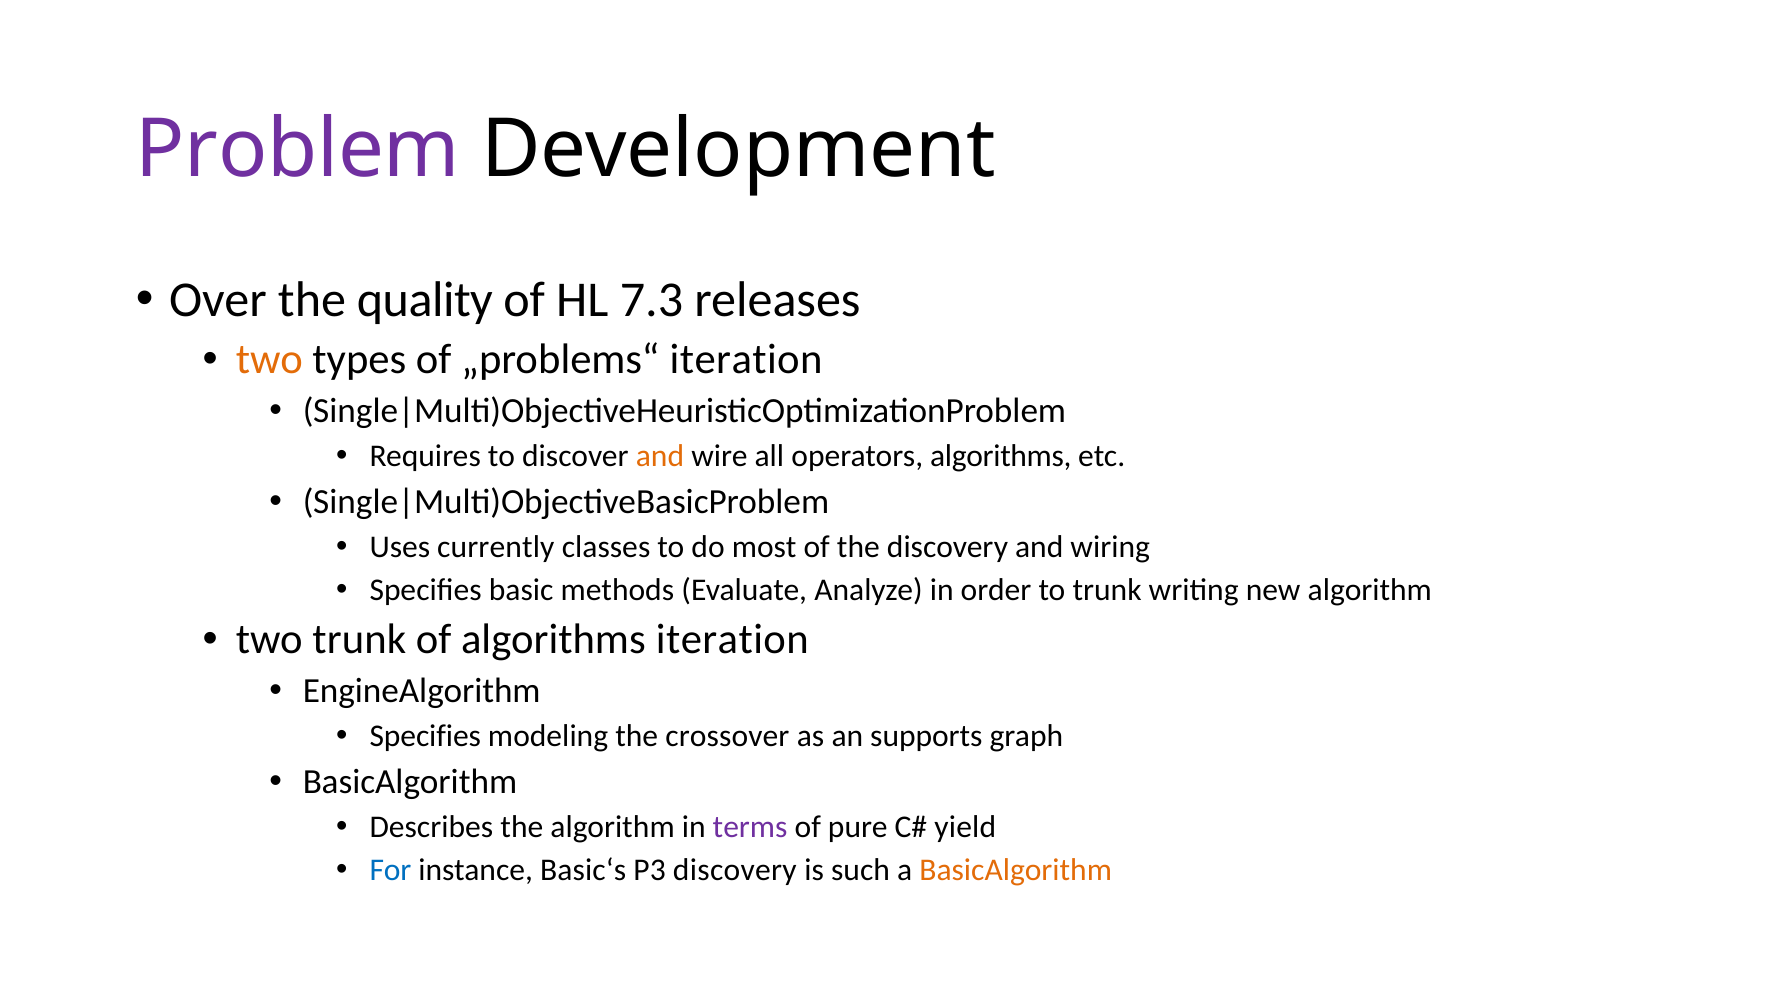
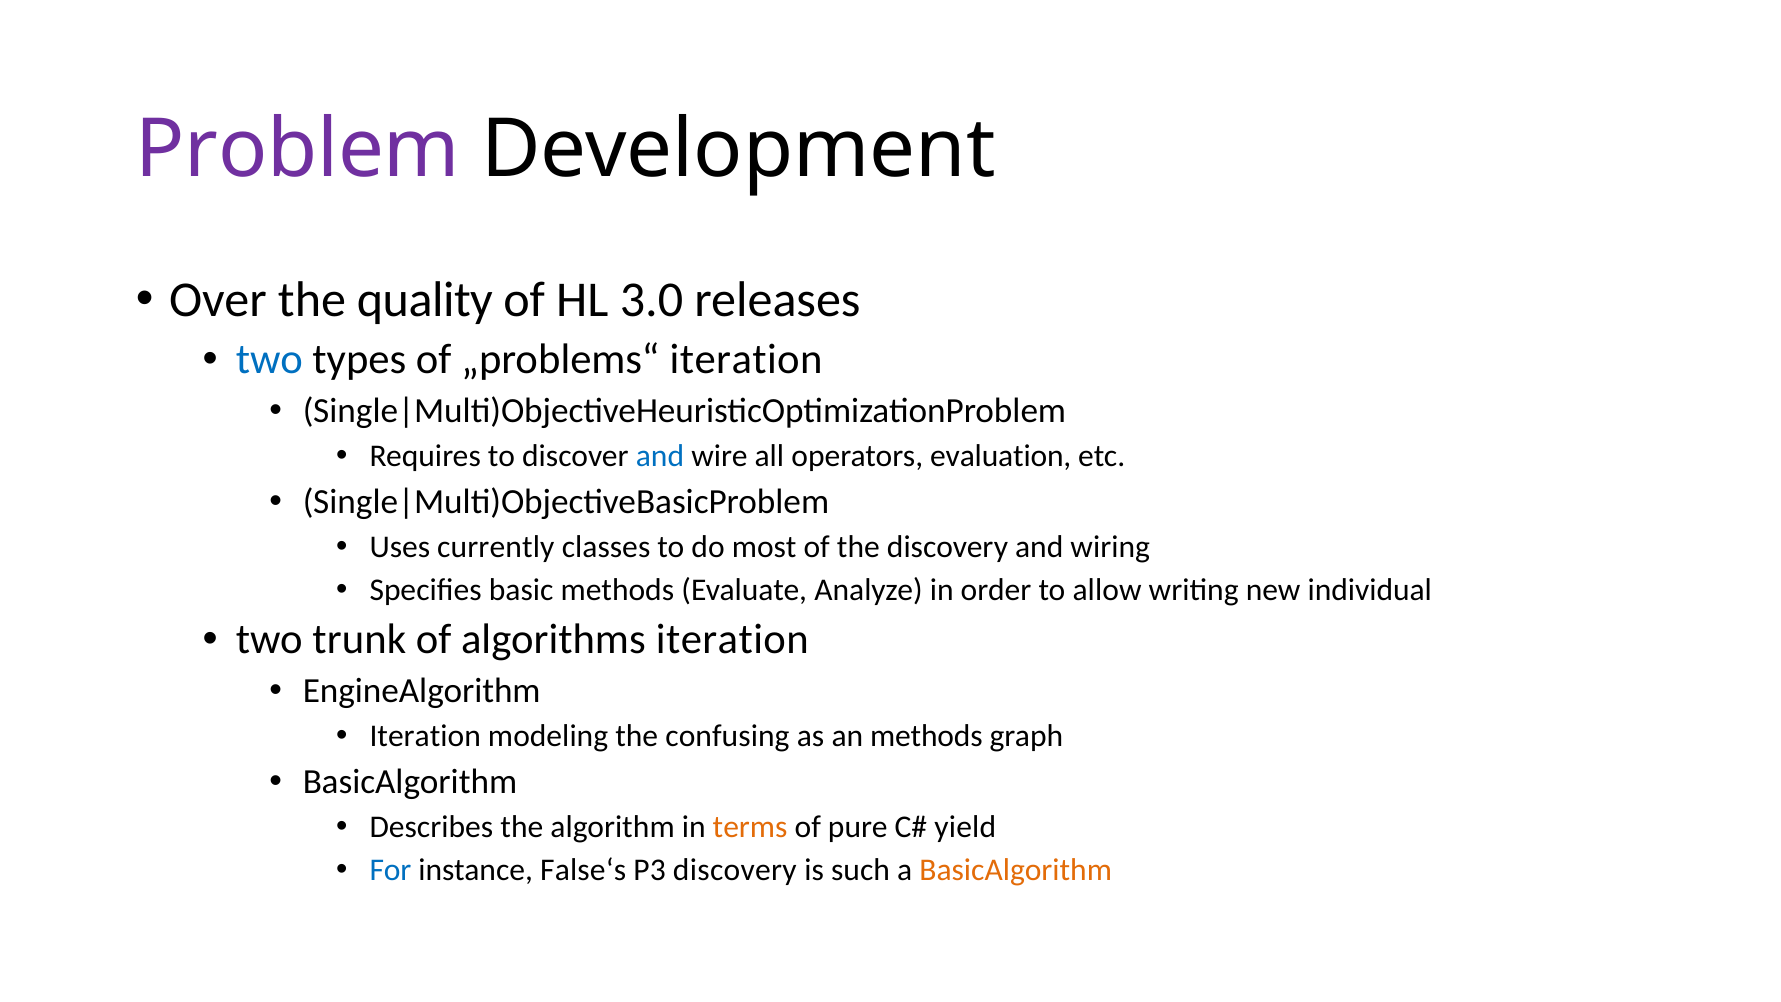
7.3: 7.3 -> 3.0
two at (269, 360) colour: orange -> blue
and at (660, 456) colour: orange -> blue
operators algorithms: algorithms -> evaluation
to trunk: trunk -> allow
new algorithm: algorithm -> individual
Specifies at (425, 736): Specifies -> Iteration
crossover: crossover -> confusing
an supports: supports -> methods
terms colour: purple -> orange
Basic‘s: Basic‘s -> False‘s
